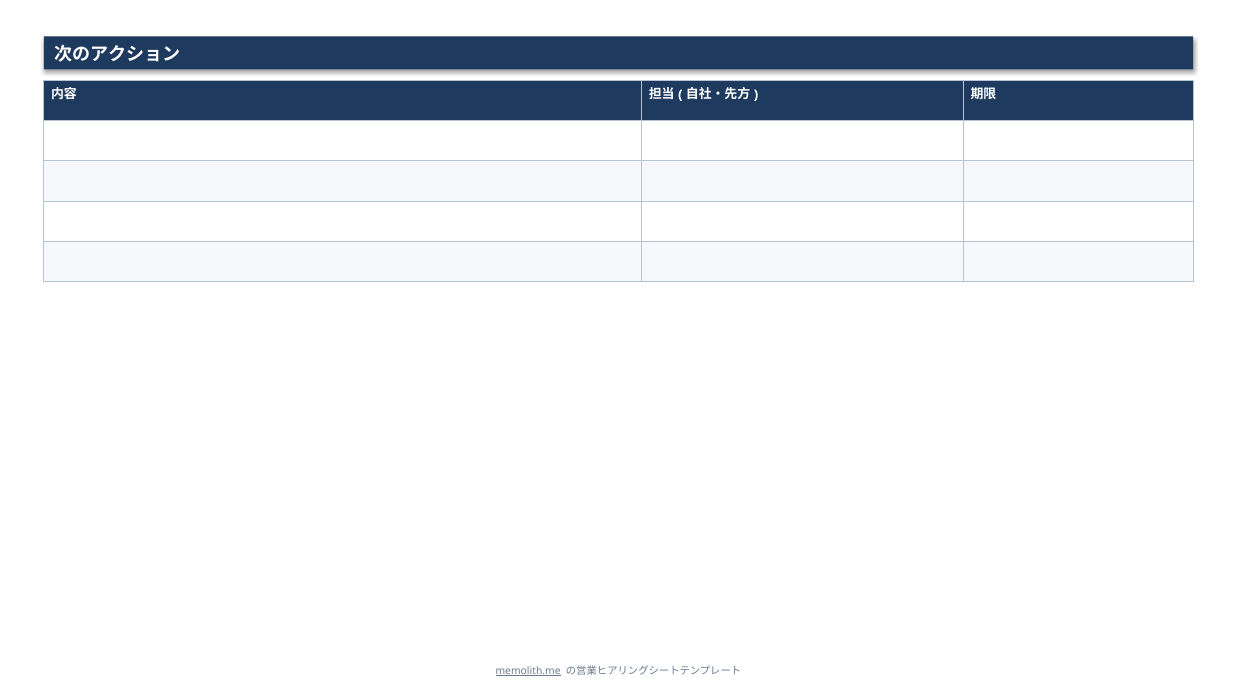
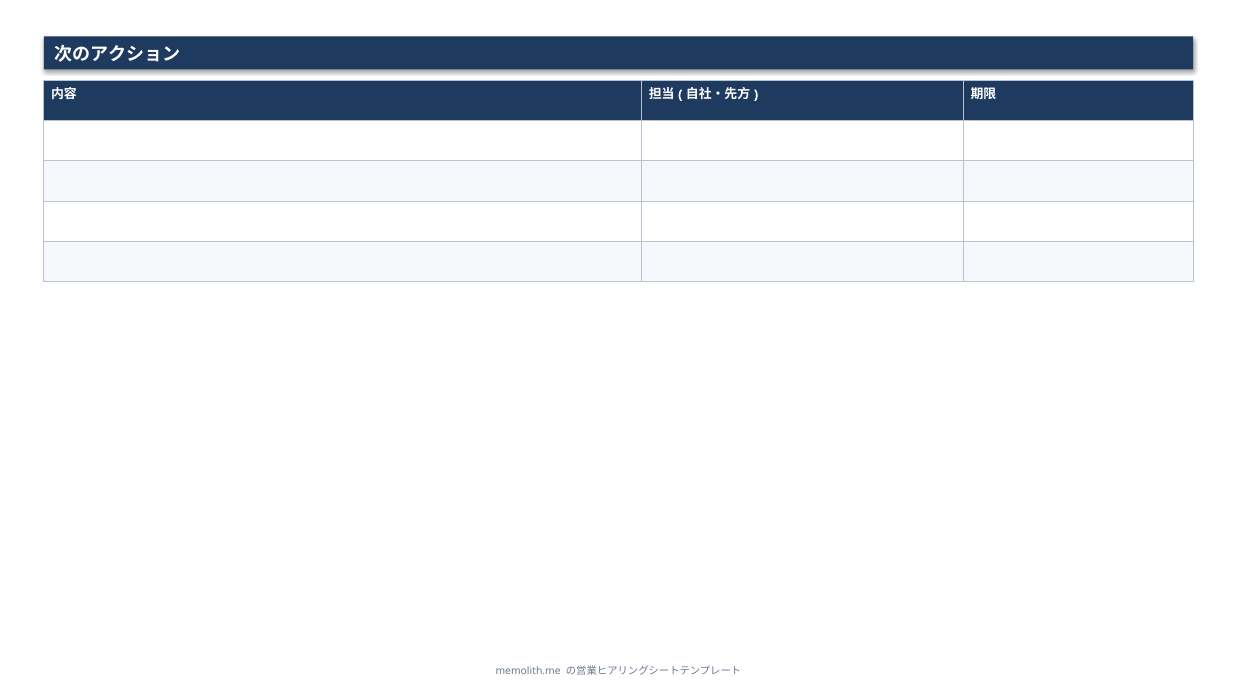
memolith.me underline: present -> none
